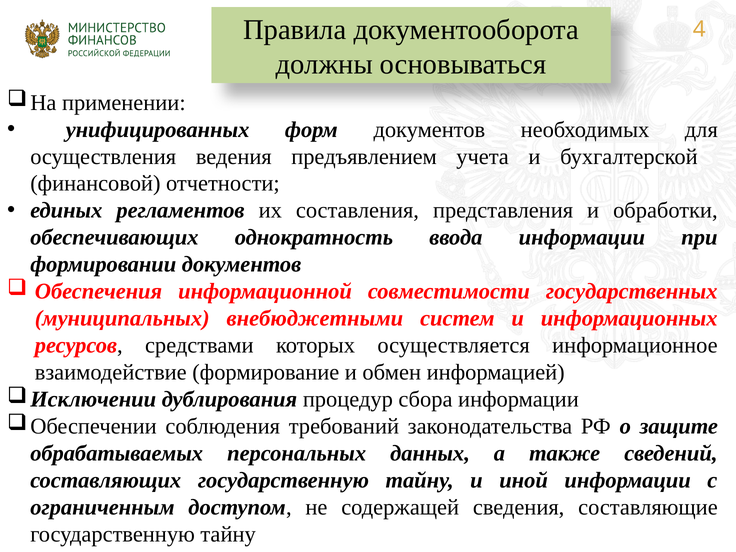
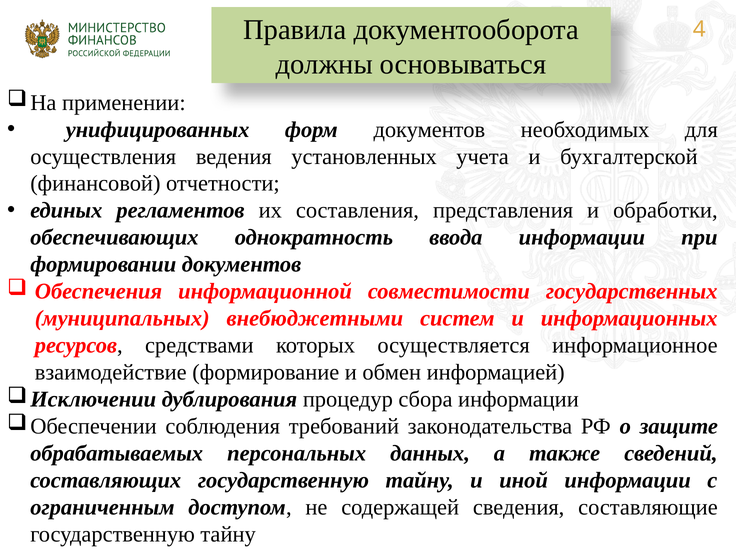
предъявлением: предъявлением -> установленных
